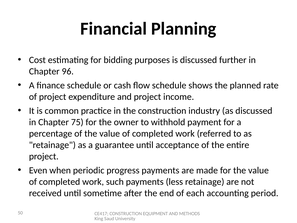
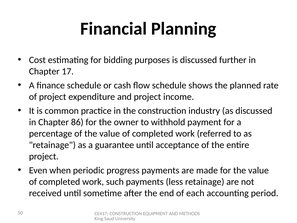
96: 96 -> 17
75: 75 -> 86
